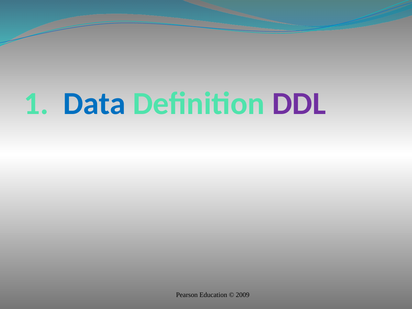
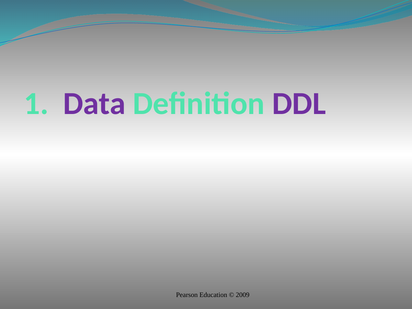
Data colour: blue -> purple
